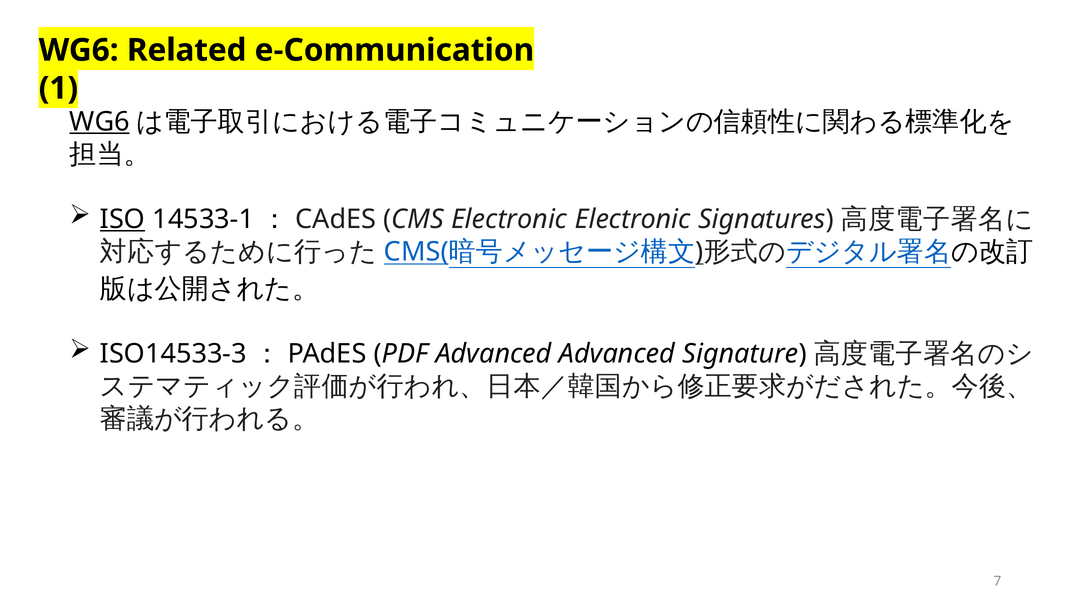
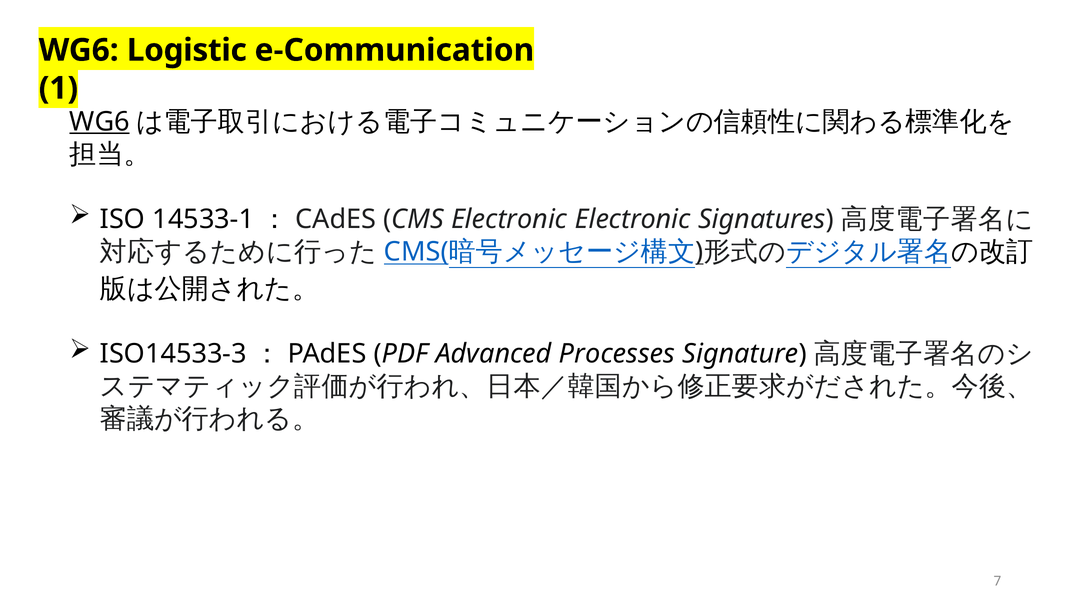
Related: Related -> Logistic
ISO underline: present -> none
Advanced Advanced: Advanced -> Processes
